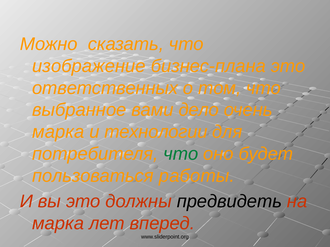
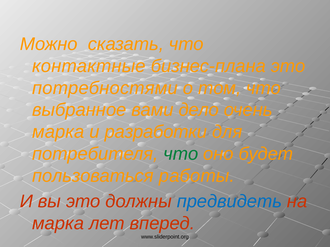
изображение: изображение -> контактные
ответственных: ответственных -> потребностями
технологии: технологии -> разработки
предвидеть colour: black -> blue
